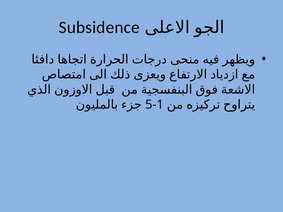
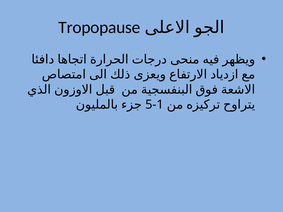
Subsidence: Subsidence -> Tropopause
